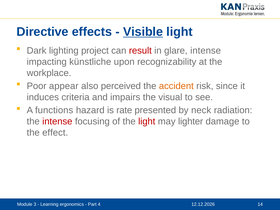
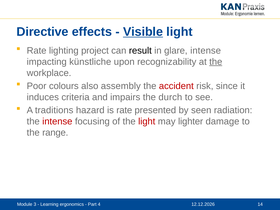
Dark at (37, 51): Dark -> Rate
result colour: red -> black
the at (216, 62) underline: none -> present
appear: appear -> colours
perceived: perceived -> assembly
accident colour: orange -> red
visual: visual -> durch
functions: functions -> traditions
neck: neck -> seen
effect: effect -> range
